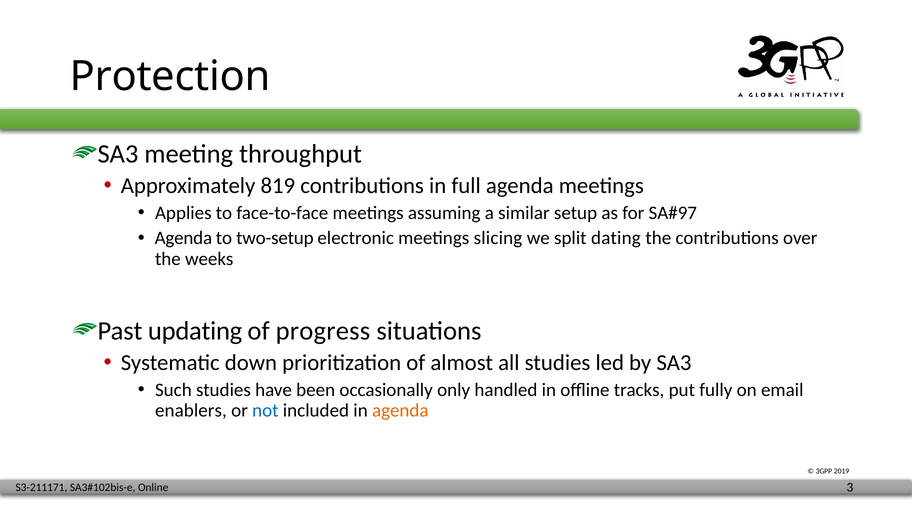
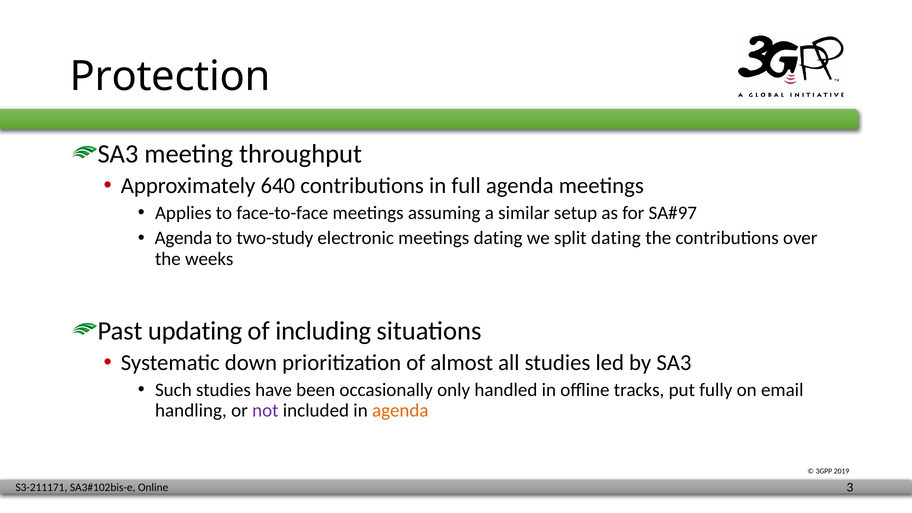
819: 819 -> 640
two-setup: two-setup -> two-study
meetings slicing: slicing -> dating
progress: progress -> including
enablers: enablers -> handling
not colour: blue -> purple
